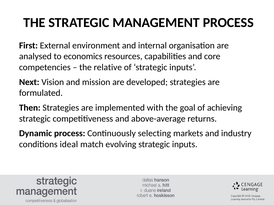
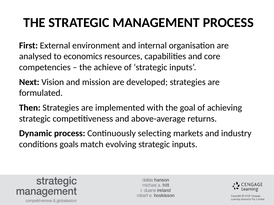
relative: relative -> achieve
ideal: ideal -> goals
